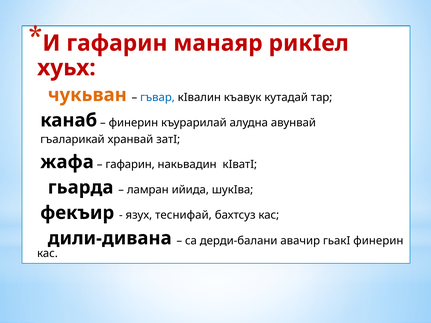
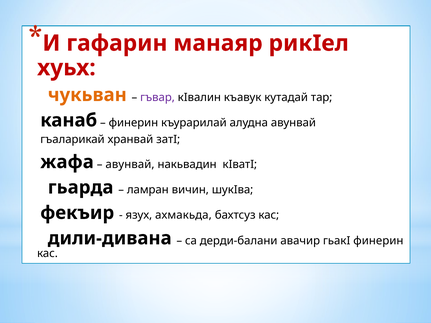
гъвар colour: blue -> purple
гафарин at (130, 164): гафарин -> авунвай
ийида: ийида -> вичин
теснифай: теснифай -> ахмакьда
